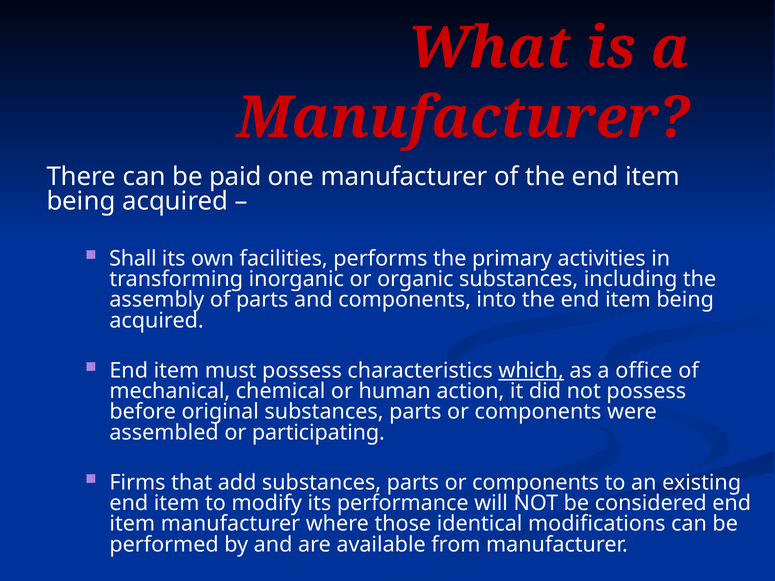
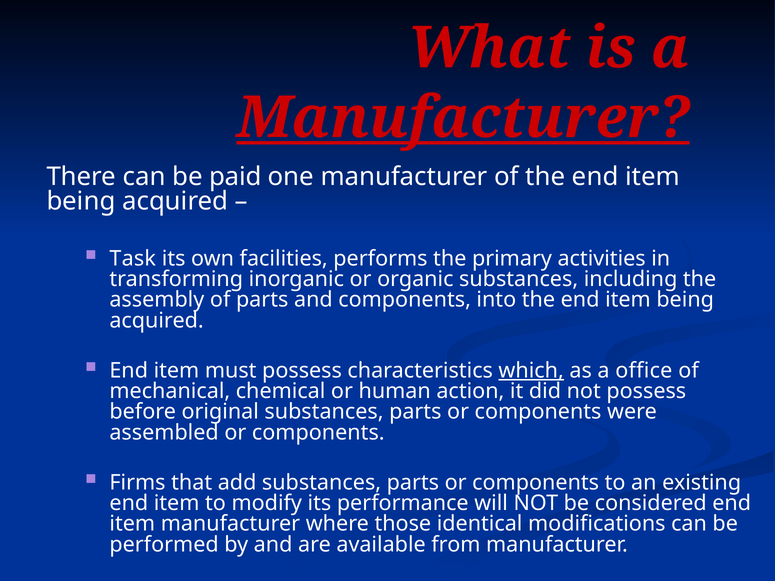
Manufacturer at (463, 118) underline: none -> present
Shall: Shall -> Task
assembled or participating: participating -> components
